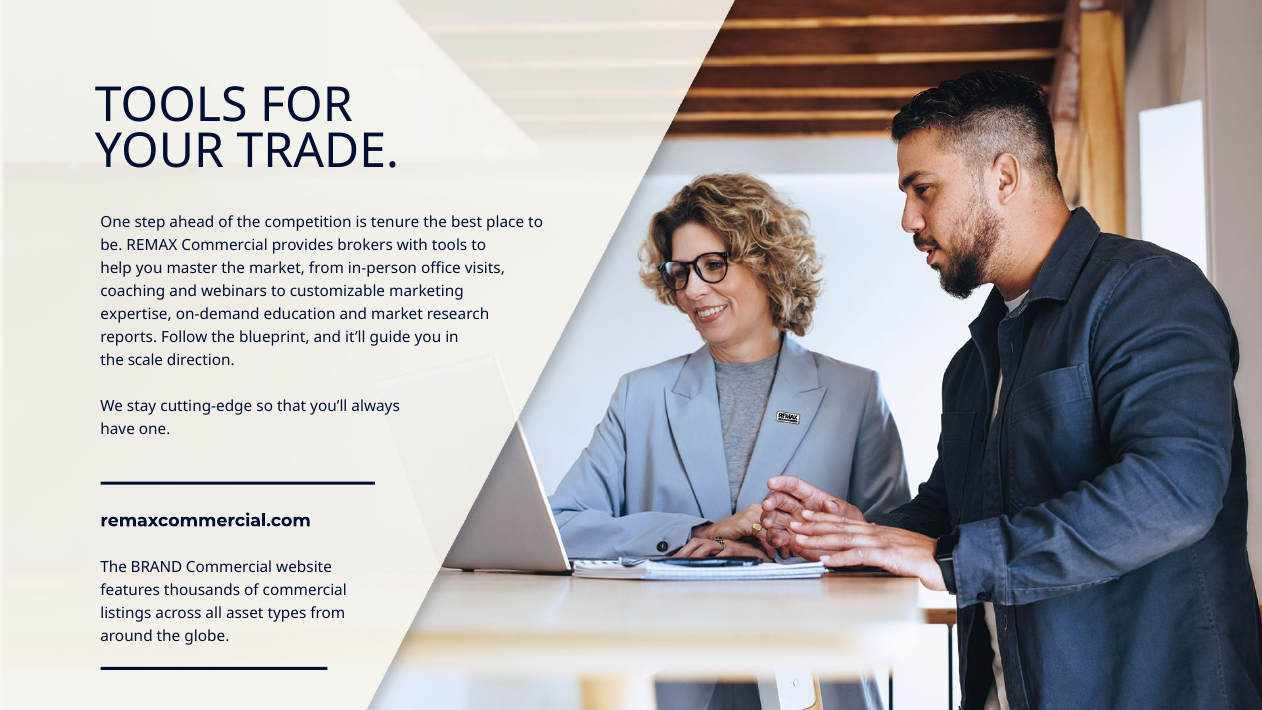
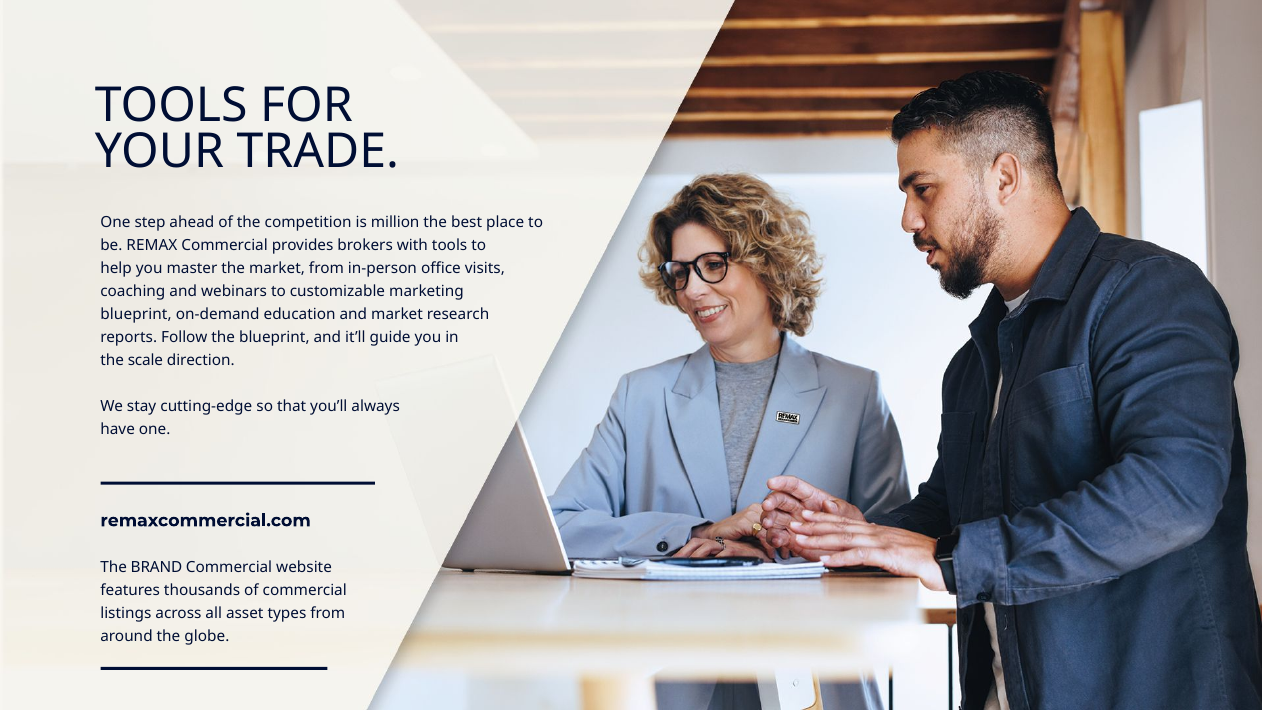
tenure: tenure -> million
expertise at (136, 314): expertise -> blueprint
